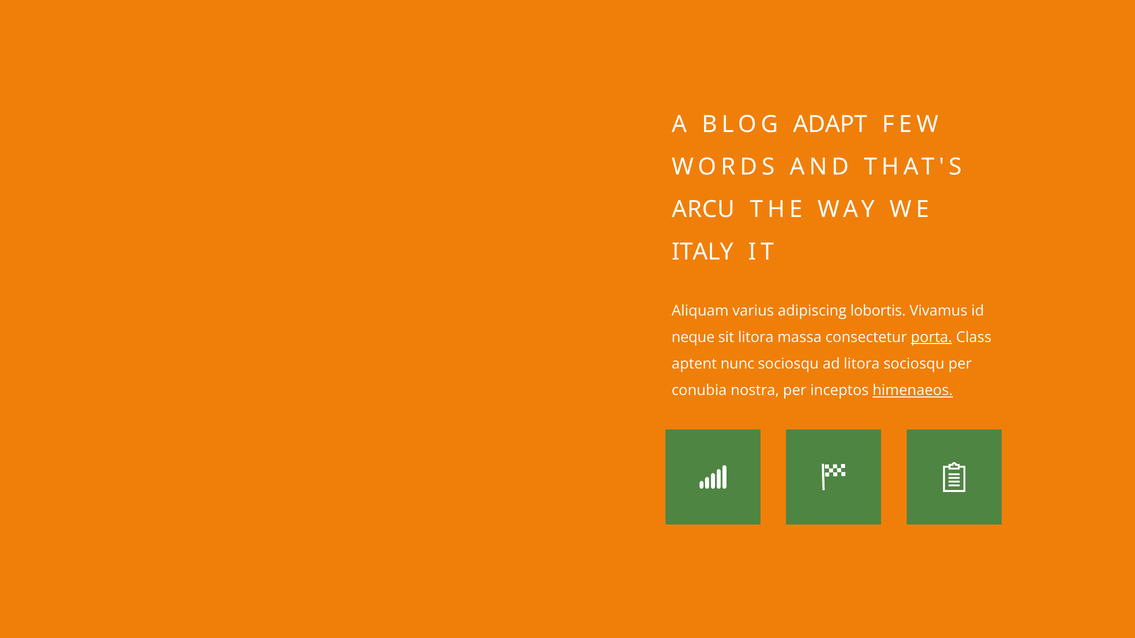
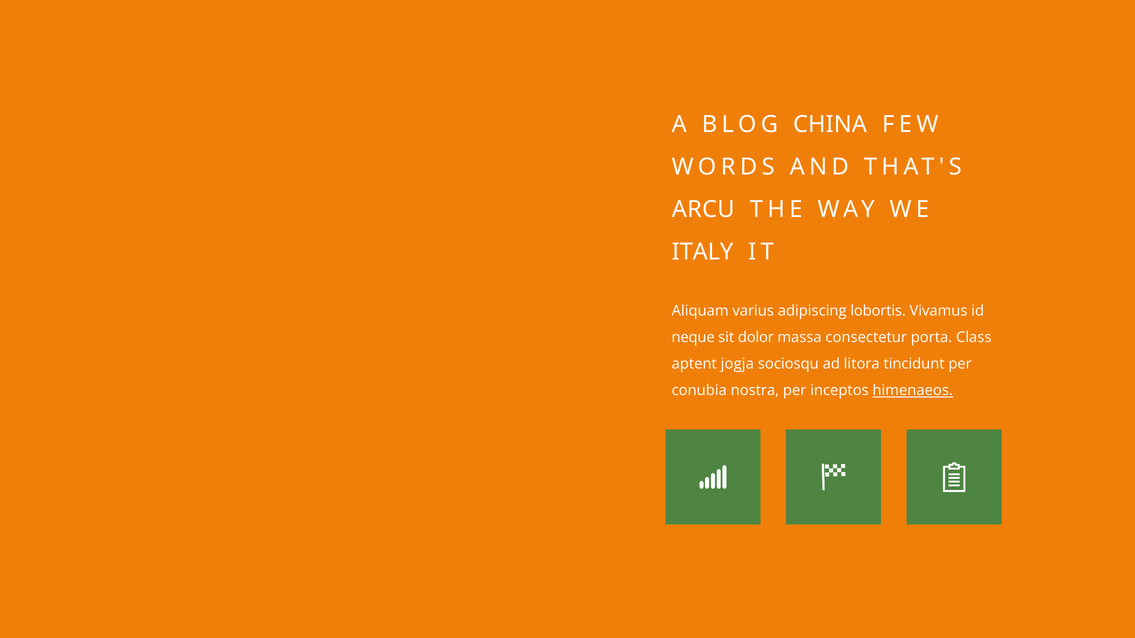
ADAPT: ADAPT -> CHINA
sit litora: litora -> dolor
porta underline: present -> none
nunc: nunc -> jogja
litora sociosqu: sociosqu -> tincidunt
